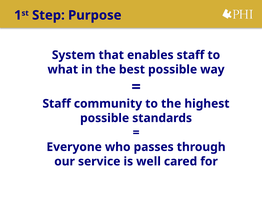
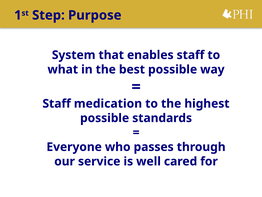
community: community -> medication
